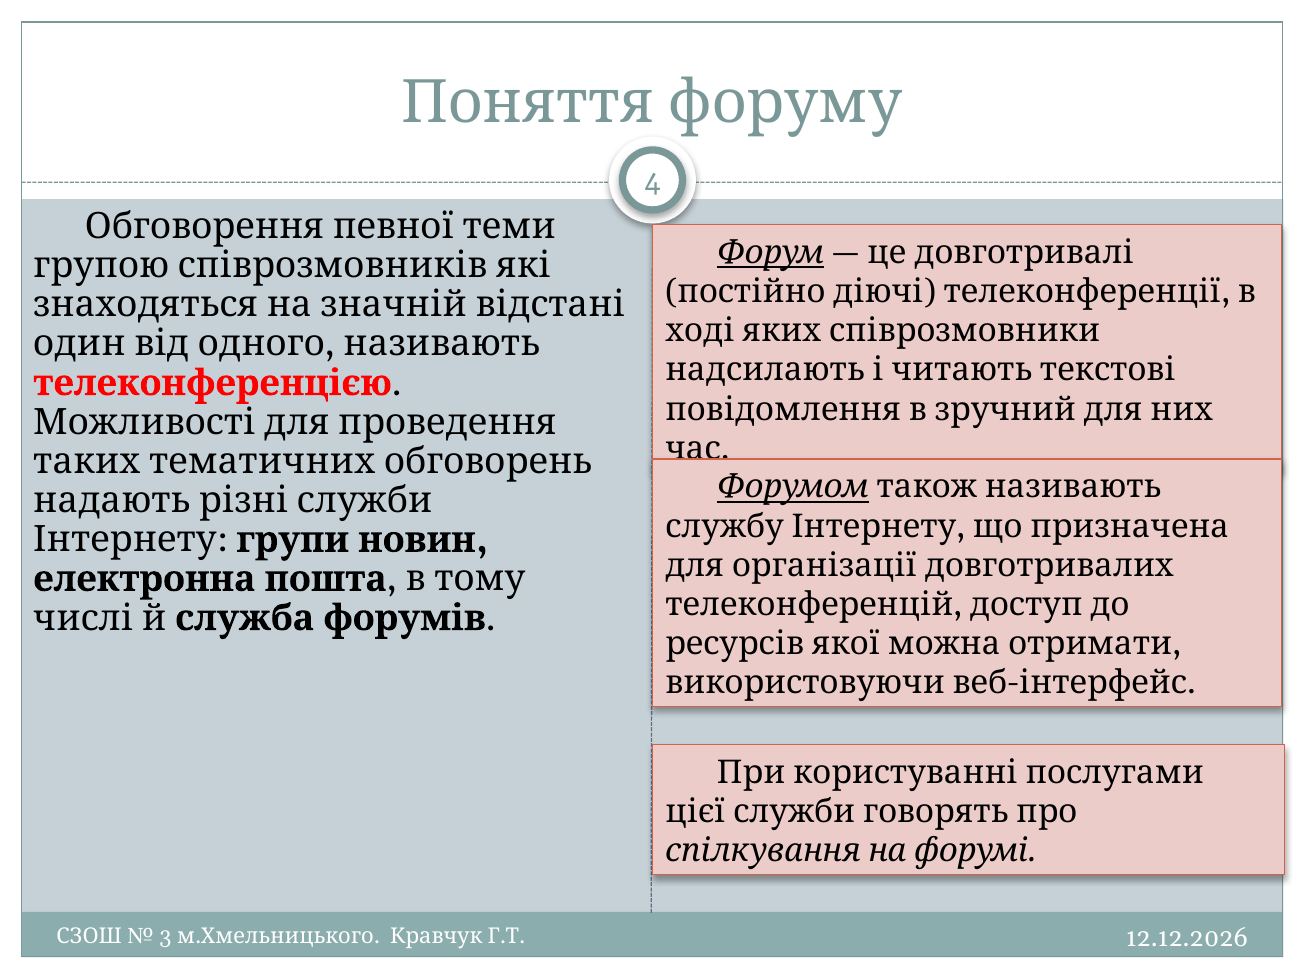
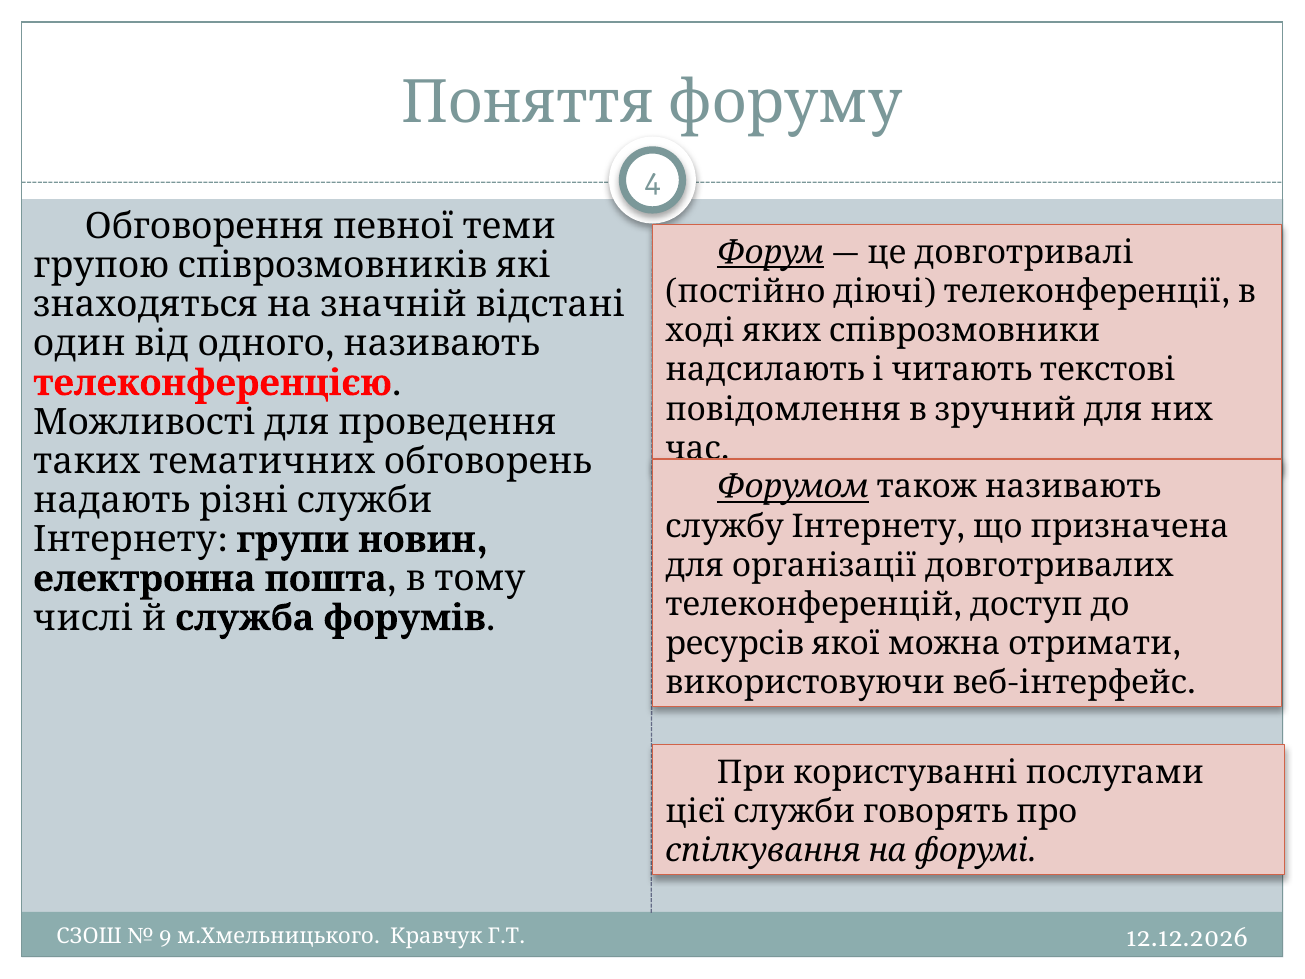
3: 3 -> 9
